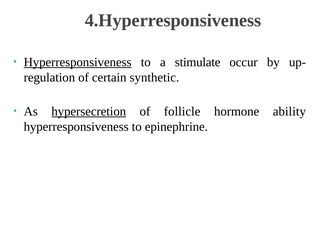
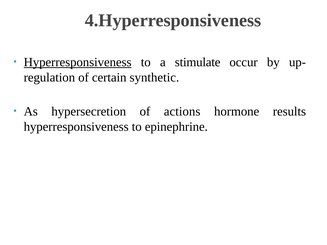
hypersecretion underline: present -> none
follicle: follicle -> actions
ability: ability -> results
